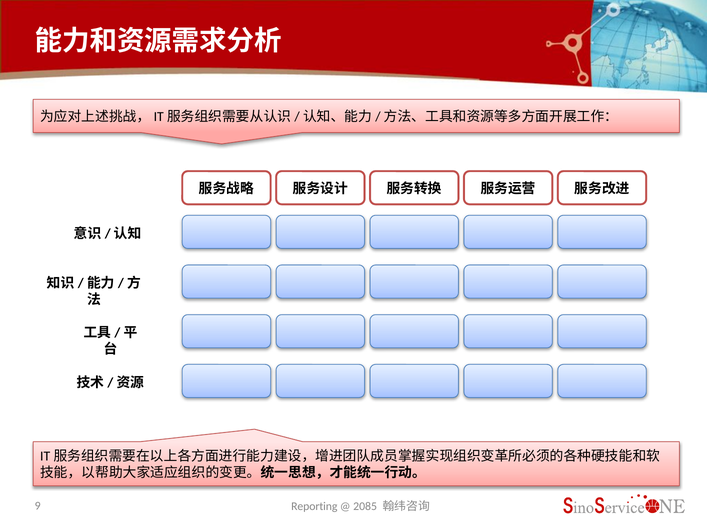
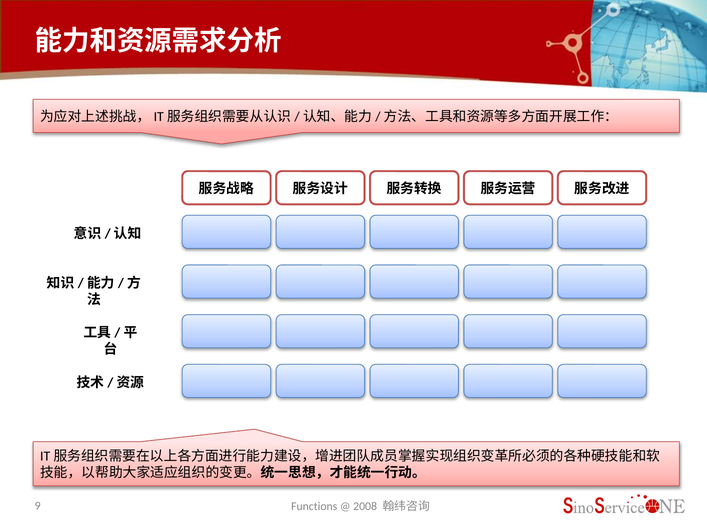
Reporting: Reporting -> Functions
2085: 2085 -> 2008
